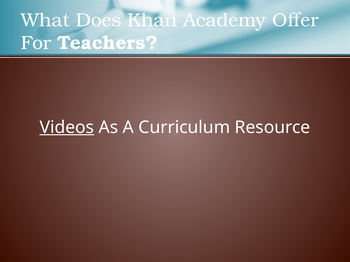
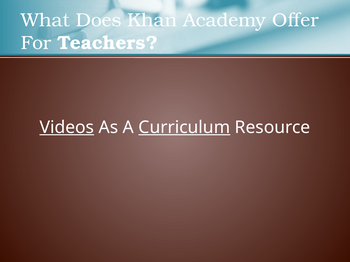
Curriculum underline: none -> present
